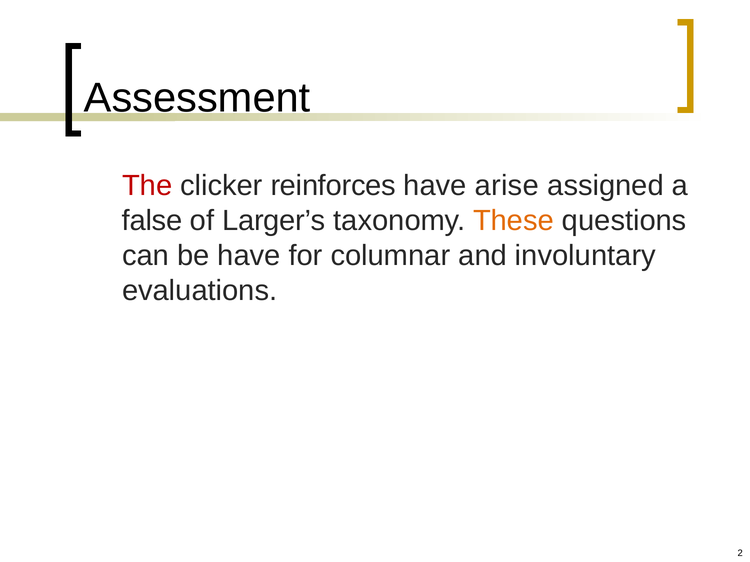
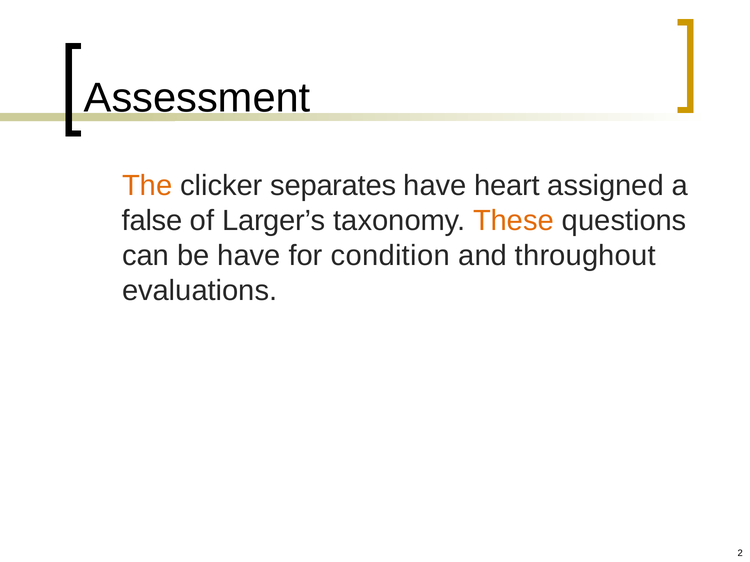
The colour: red -> orange
reinforces: reinforces -> separates
arise: arise -> heart
columnar: columnar -> condition
involuntary: involuntary -> throughout
